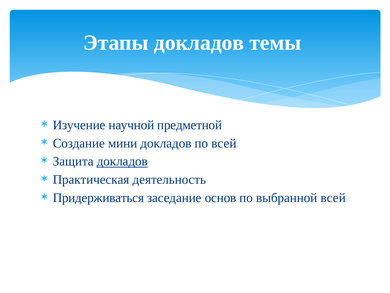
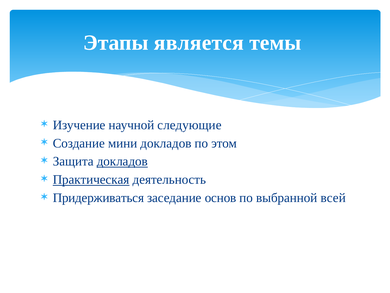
Этапы докладов: докладов -> является
предметной: предметной -> следующие
по всей: всей -> этом
Практическая underline: none -> present
